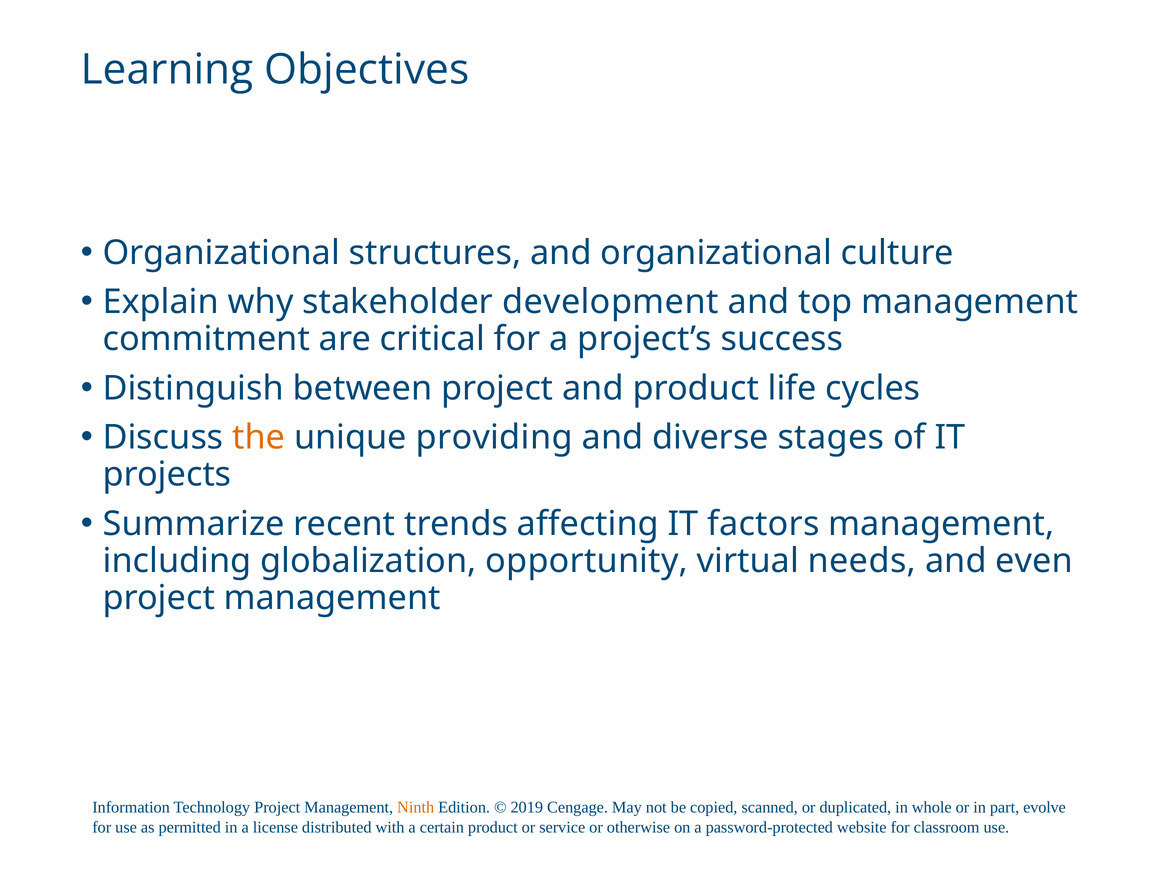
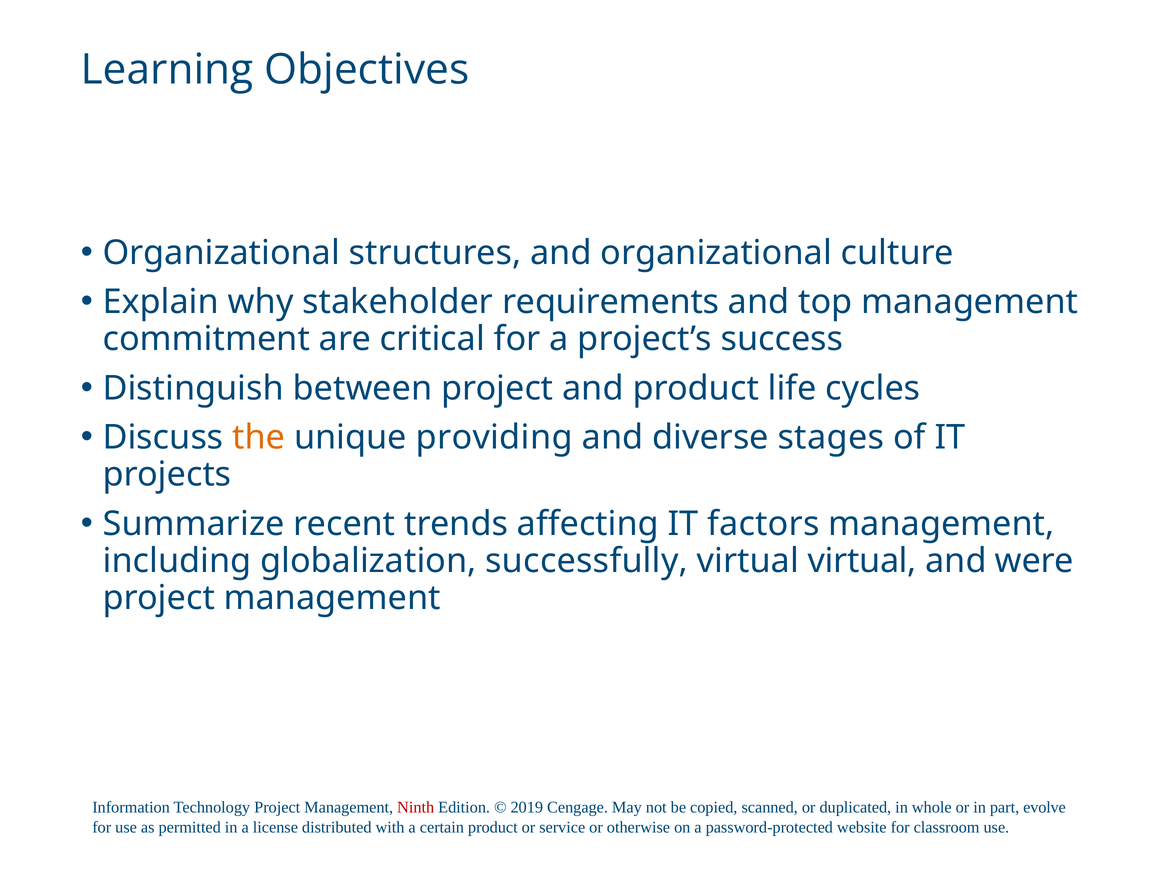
development: development -> requirements
opportunity: opportunity -> successfully
virtual needs: needs -> virtual
even: even -> were
Ninth colour: orange -> red
